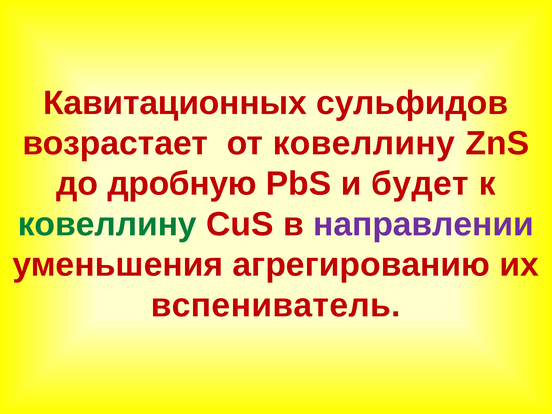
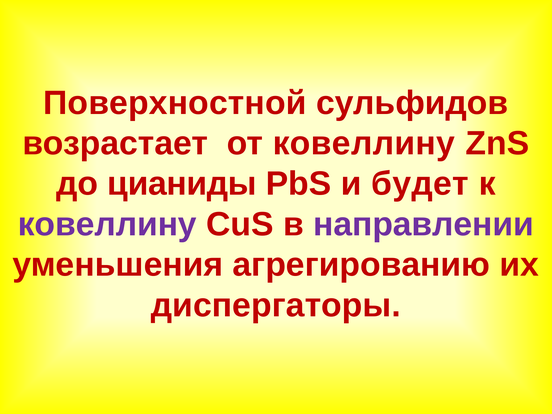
Кавитационных: Кавитационных -> Поверхностной
дробную: дробную -> цианиды
ковеллину at (107, 224) colour: green -> purple
вспениватель: вспениватель -> диспергаторы
